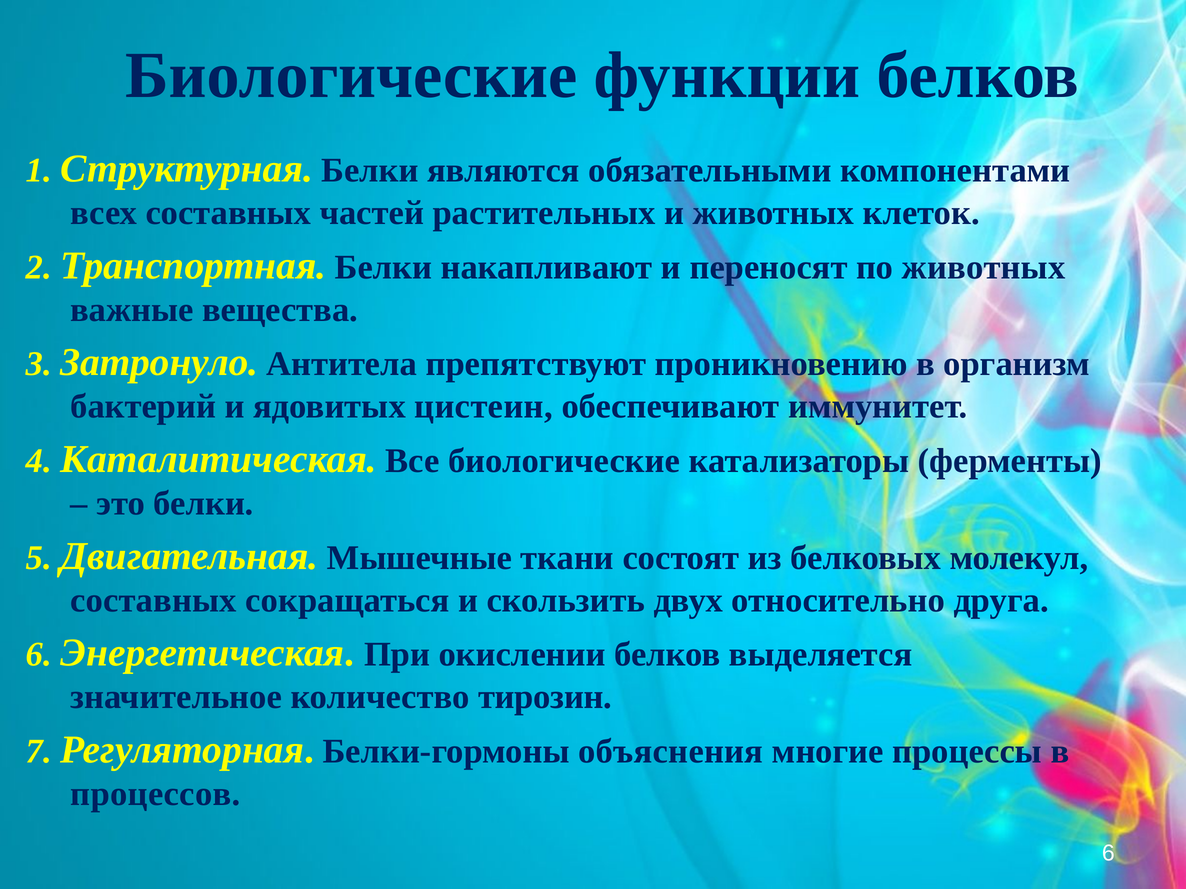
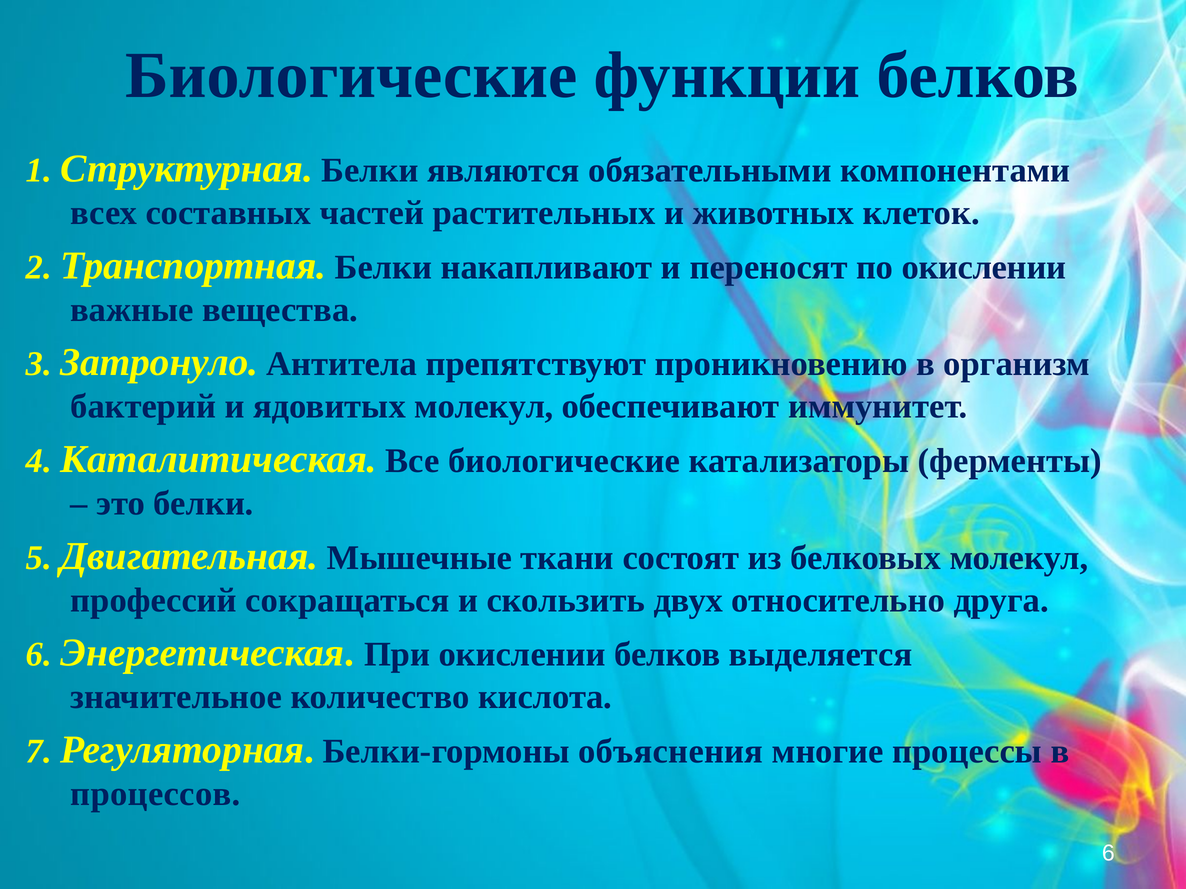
по животных: животных -> окислении
ядовитых цистеин: цистеин -> молекул
составных at (154, 600): составных -> профессий
тирозин: тирозин -> кислота
